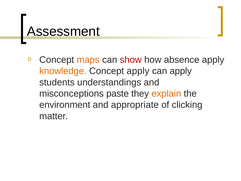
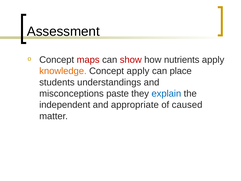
maps colour: orange -> red
absence: absence -> nutrients
can apply: apply -> place
explain colour: orange -> blue
environment: environment -> independent
clicking: clicking -> caused
